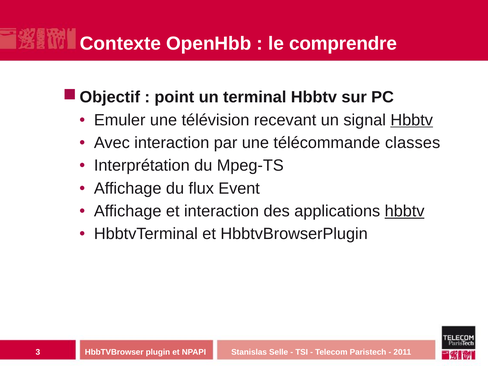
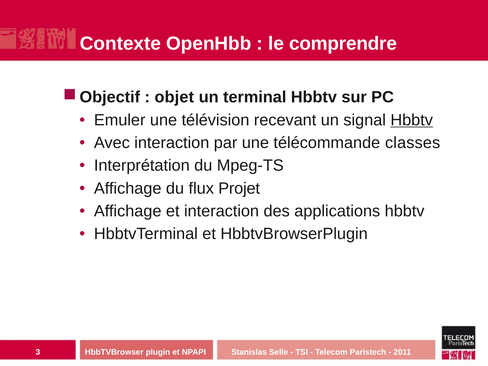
point: point -> objet
Event: Event -> Projet
hbbtv at (405, 211) underline: present -> none
